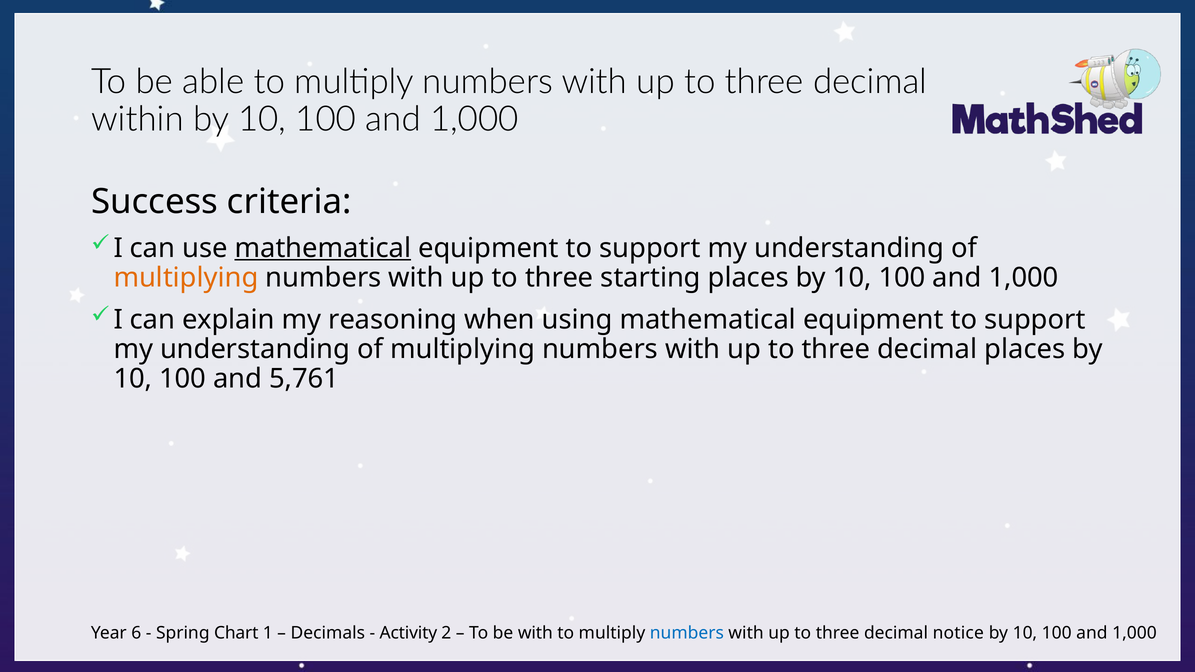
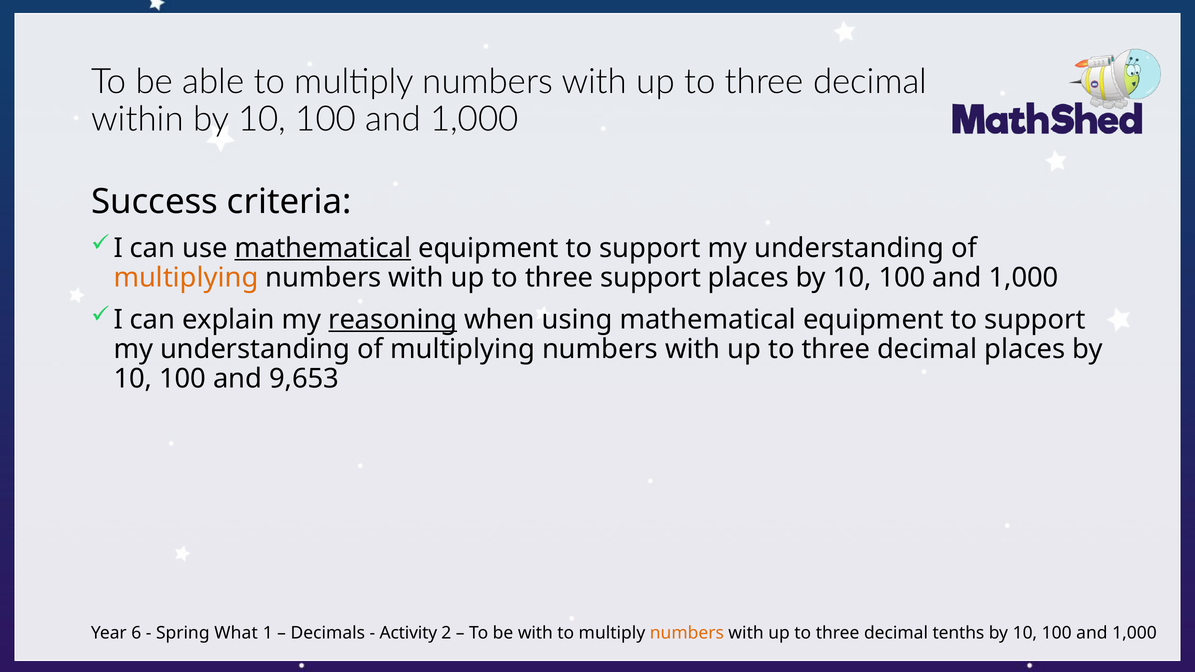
three starting: starting -> support
reasoning underline: none -> present
5,761: 5,761 -> 9,653
Chart: Chart -> What
numbers at (687, 633) colour: blue -> orange
notice: notice -> tenths
